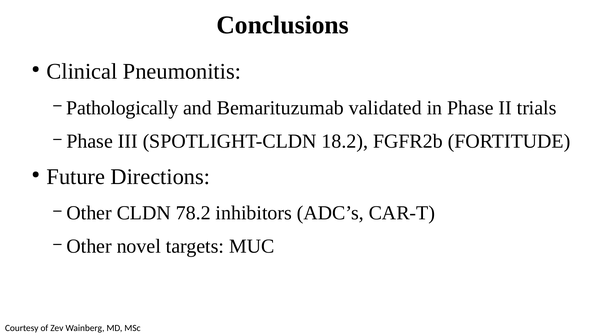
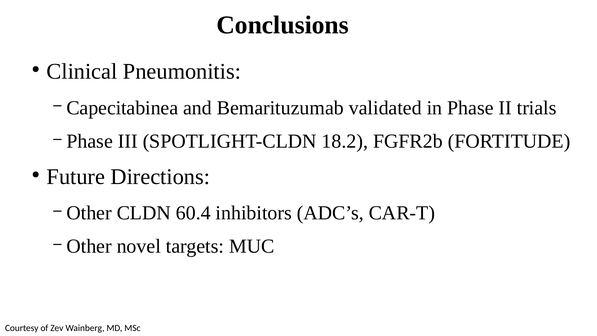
Pathologically: Pathologically -> Capecitabinea
78.2: 78.2 -> 60.4
